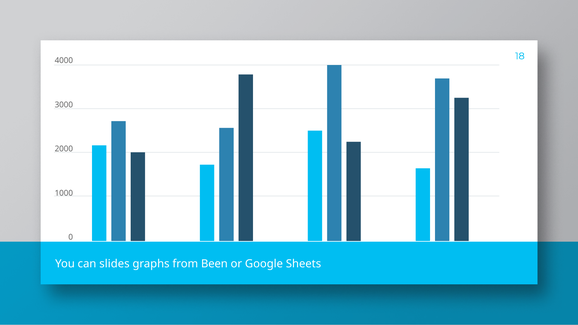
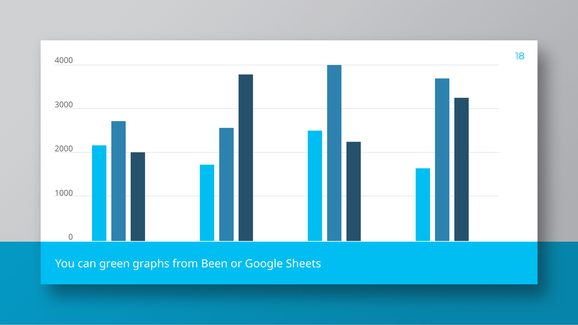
slides: slides -> green
